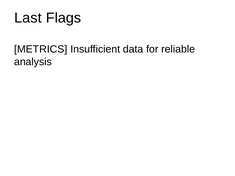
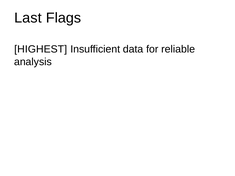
METRICS: METRICS -> HIGHEST
